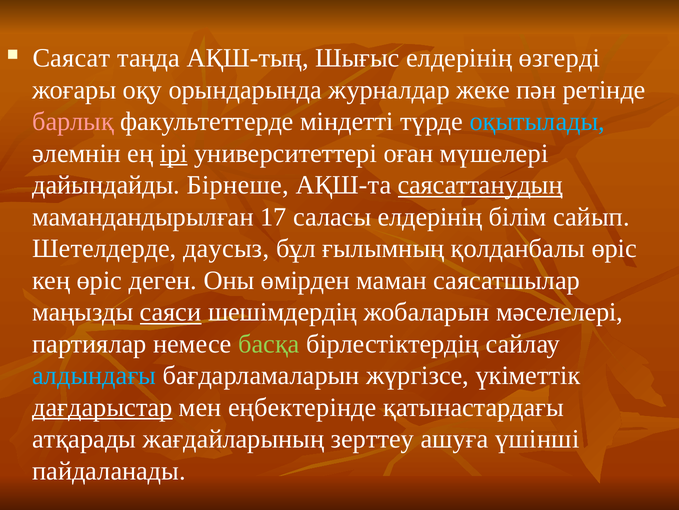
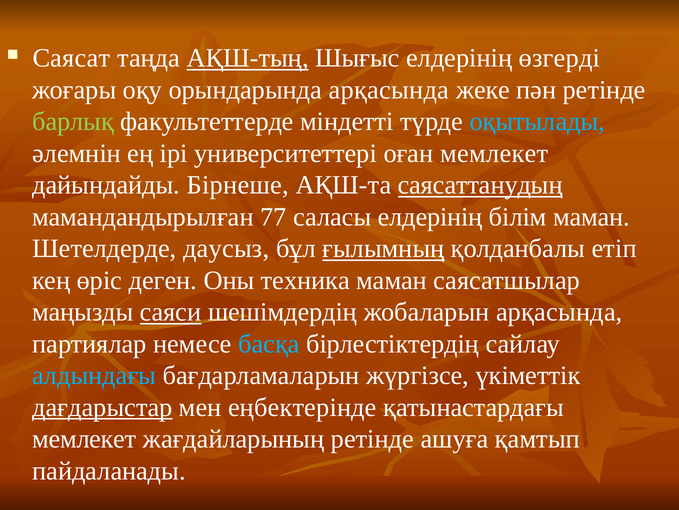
АҚШ-тың underline: none -> present
орындарында журналдар: журналдар -> арқасында
барлық colour: pink -> light green
ірі underline: present -> none
оған мүшелері: мүшелері -> мемлекет
17: 17 -> 77
білім сайып: сайып -> маман
ғылымның underline: none -> present
қолданбалы өріс: өріс -> етіп
өмірден: өмірден -> техника
жобаларын мәселелері: мәселелері -> арқасында
басқа colour: light green -> light blue
атқарады at (84, 439): атқарады -> мемлекет
жағдайларының зерттеу: зерттеу -> ретінде
үшінші: үшінші -> қамтып
